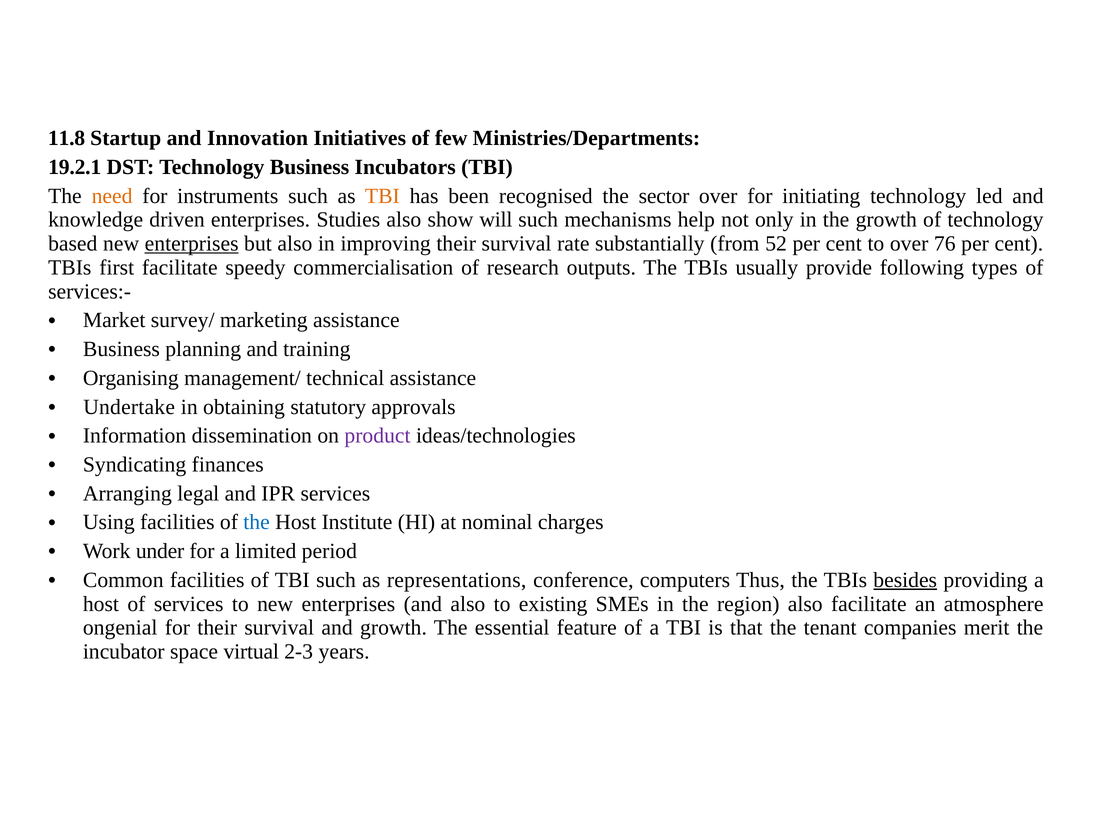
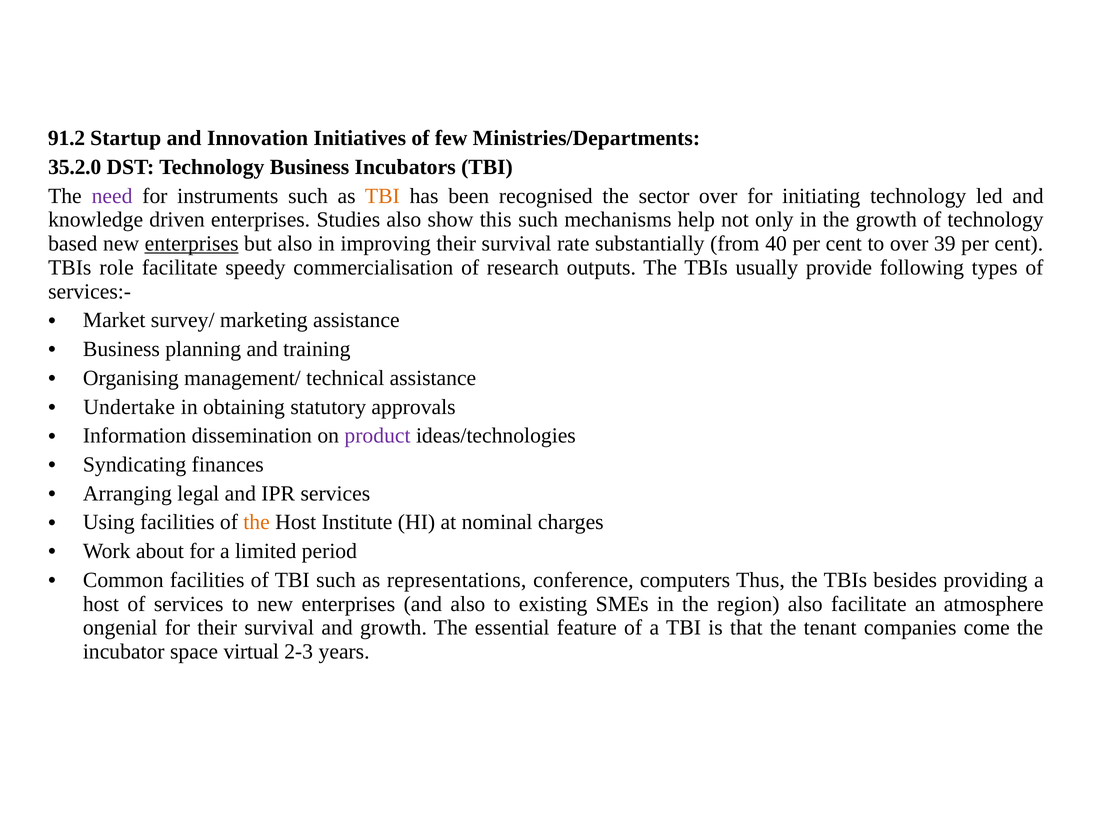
11.8: 11.8 -> 91.2
19.2.1: 19.2.1 -> 35.2.0
need colour: orange -> purple
will: will -> this
52: 52 -> 40
76: 76 -> 39
first: first -> role
the at (257, 522) colour: blue -> orange
under: under -> about
besides underline: present -> none
merit: merit -> come
